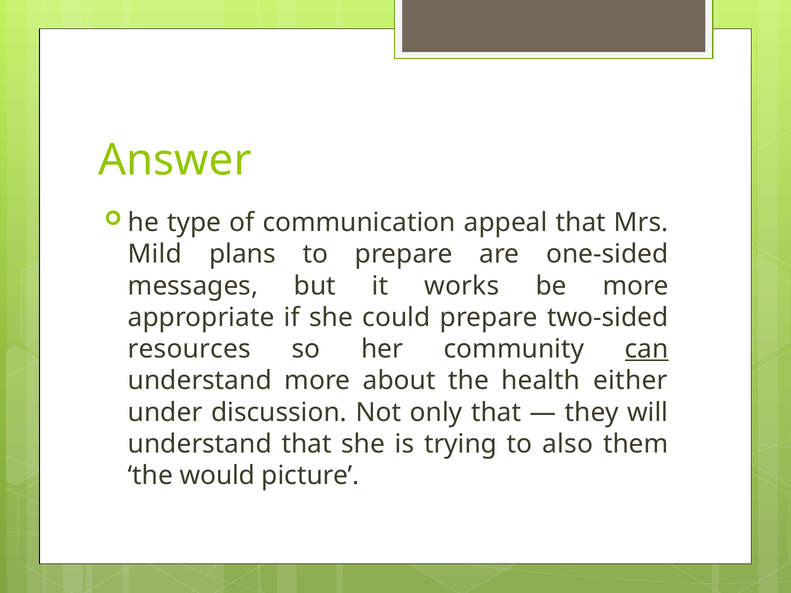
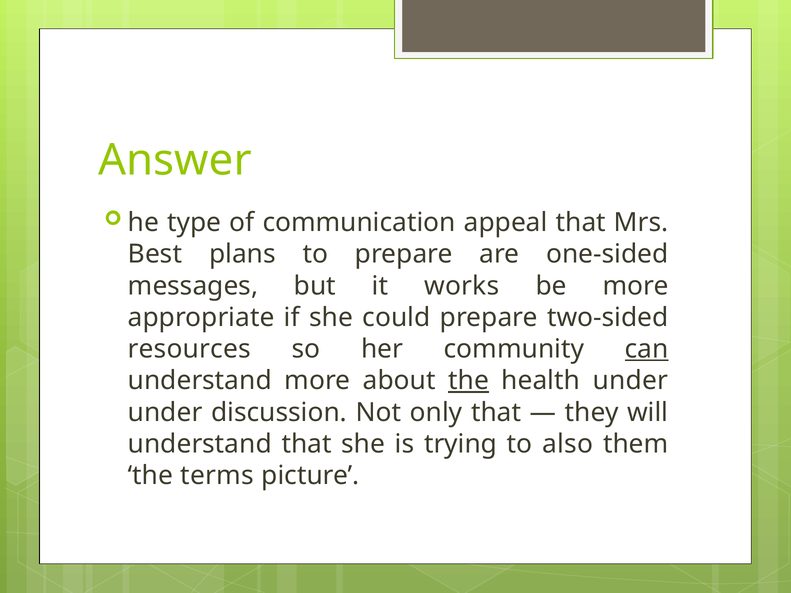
Mild: Mild -> Best
the at (469, 381) underline: none -> present
health either: either -> under
would: would -> terms
